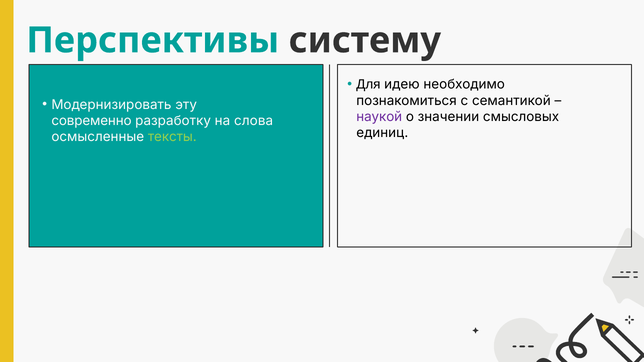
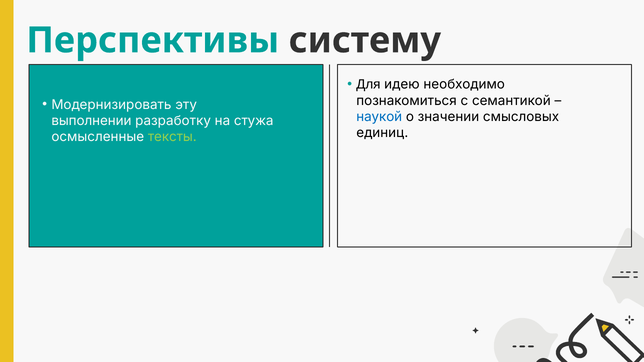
наукой colour: purple -> blue
современно: современно -> выполнении
слова: слова -> стужа
